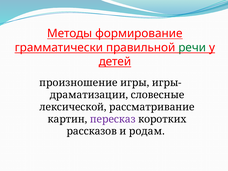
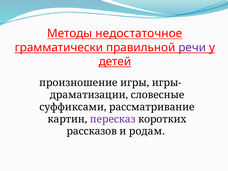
формирование: формирование -> недостаточное
речи colour: green -> purple
лексической: лексической -> суффиксами
